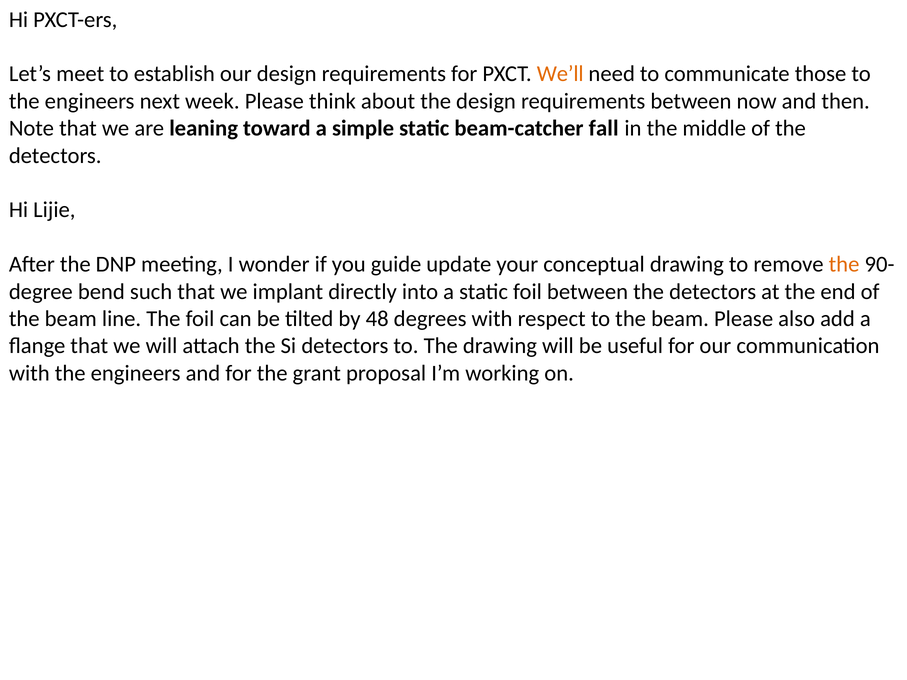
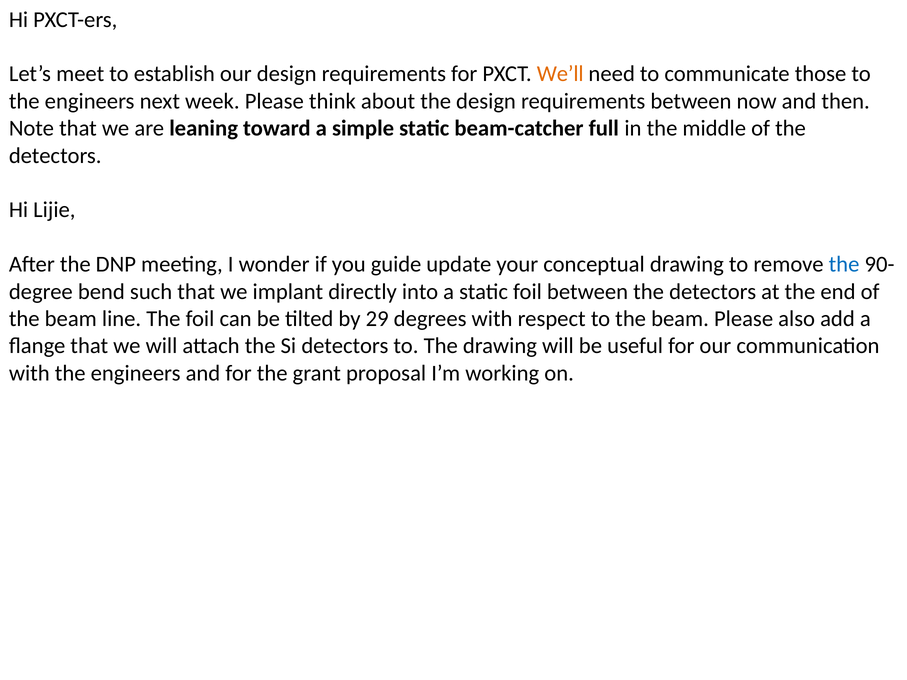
fall: fall -> full
the at (844, 265) colour: orange -> blue
48: 48 -> 29
